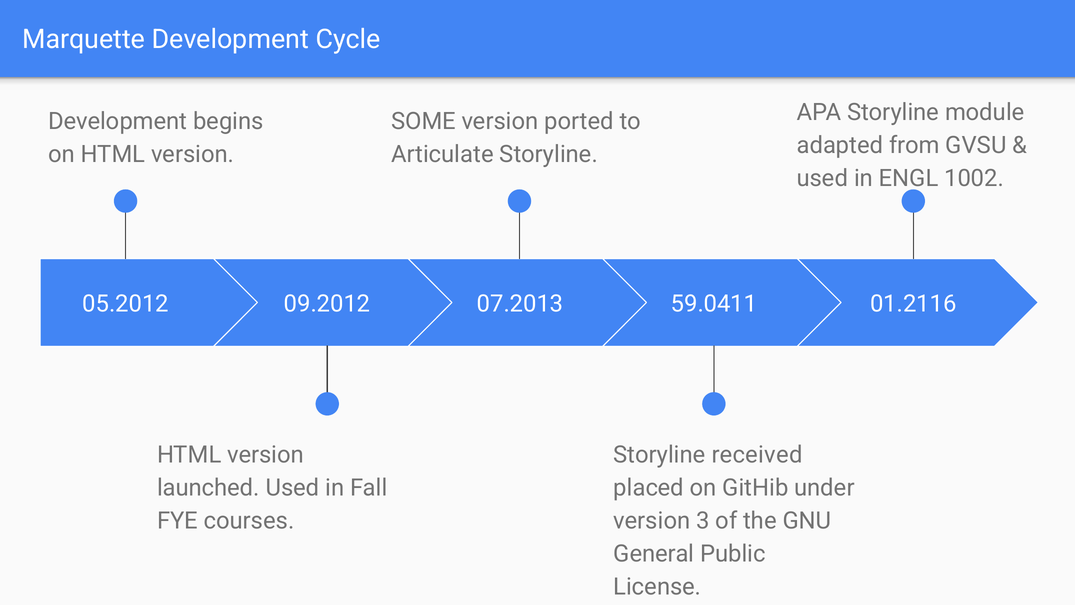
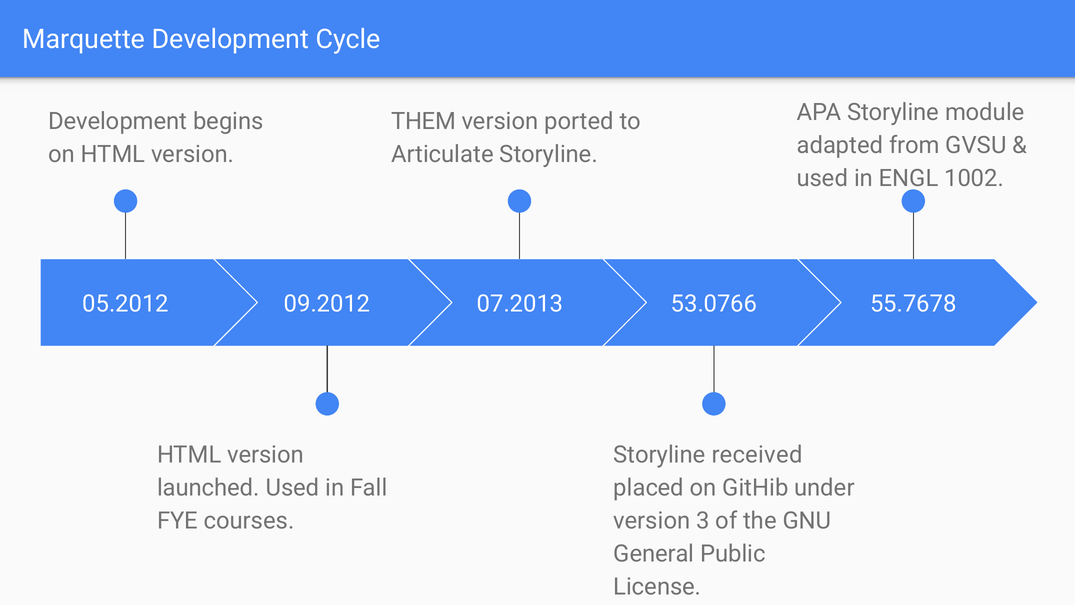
SOME: SOME -> THEM
59.0411: 59.0411 -> 53.0766
01.2116: 01.2116 -> 55.7678
